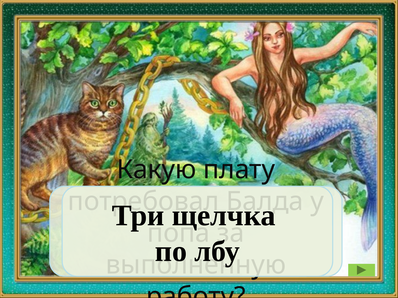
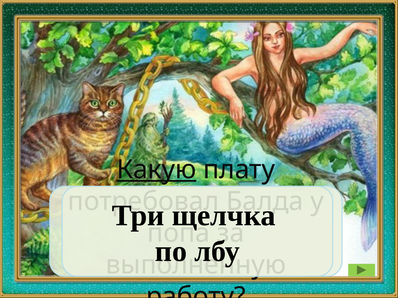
Какую underline: none -> present
